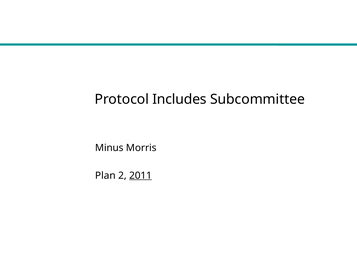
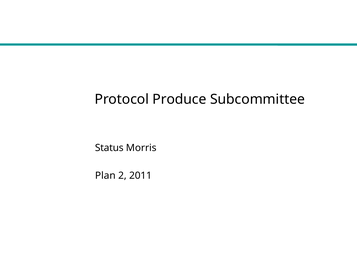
Includes: Includes -> Produce
Minus: Minus -> Status
2011 underline: present -> none
